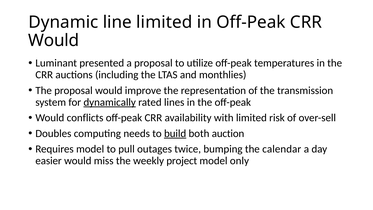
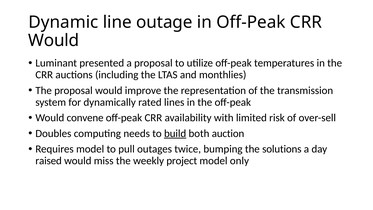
line limited: limited -> outage
dynamically underline: present -> none
conflicts: conflicts -> convene
calendar: calendar -> solutions
easier: easier -> raised
